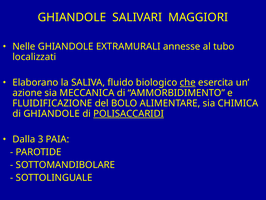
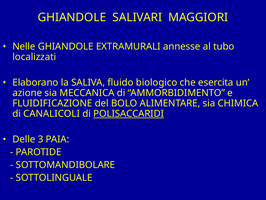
che underline: present -> none
di GHIANDOLE: GHIANDOLE -> CANALICOLI
Dalla: Dalla -> Delle
